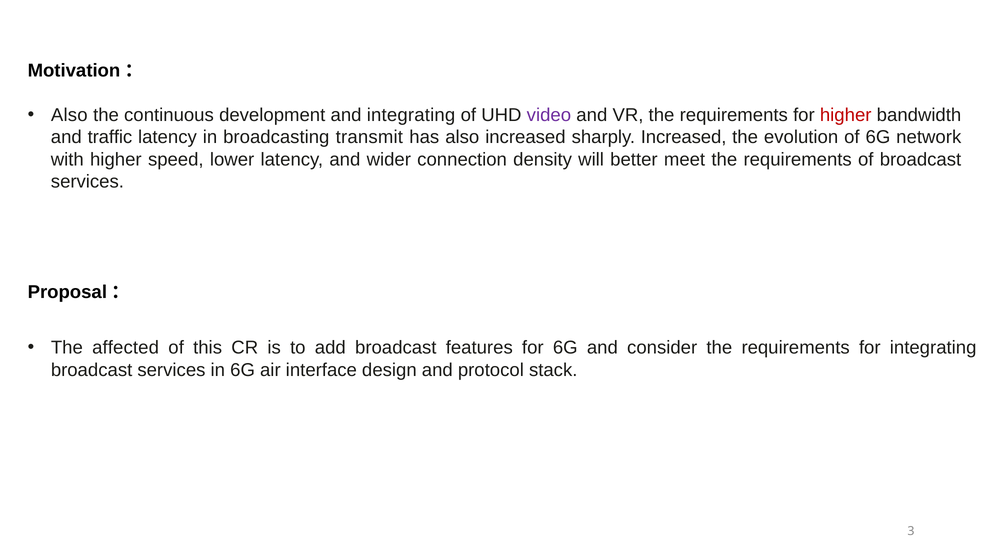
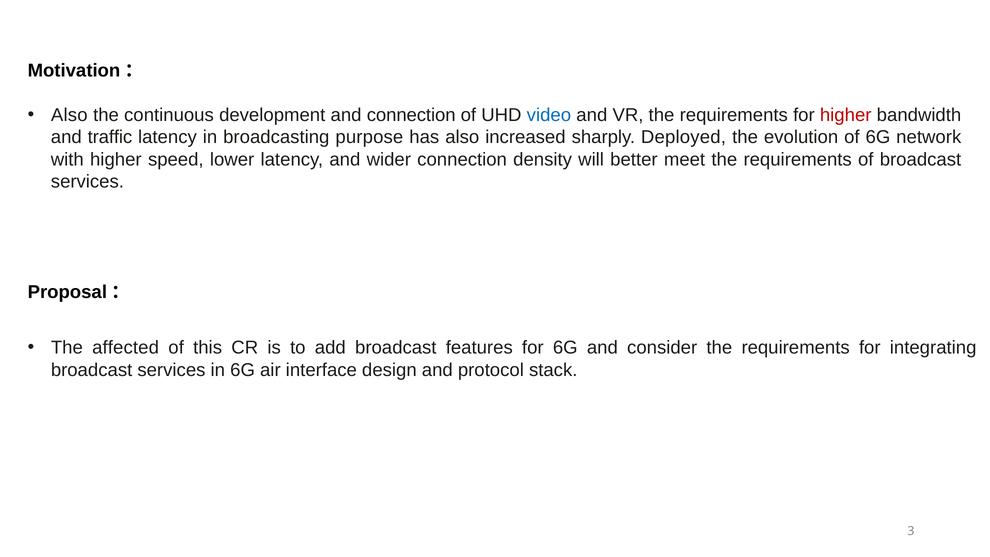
and integrating: integrating -> connection
video colour: purple -> blue
transmit: transmit -> purpose
sharply Increased: Increased -> Deployed
